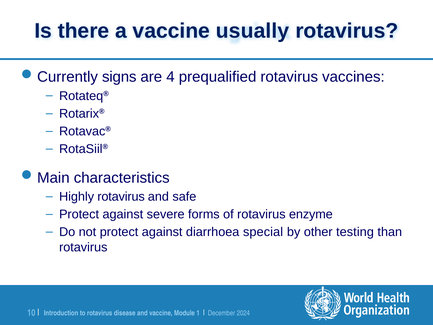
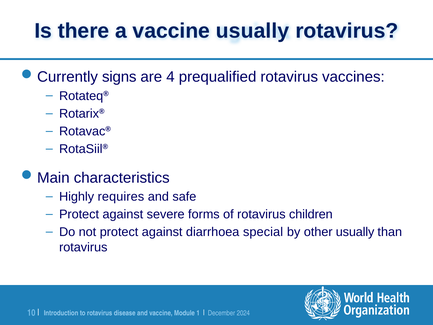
Highly rotavirus: rotavirus -> requires
enzyme: enzyme -> children
other testing: testing -> usually
